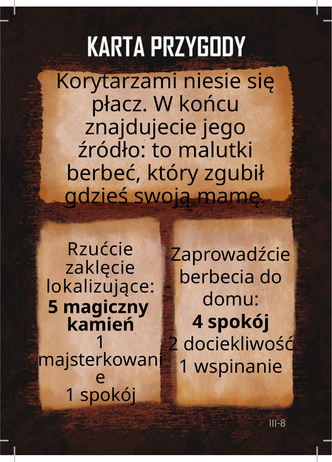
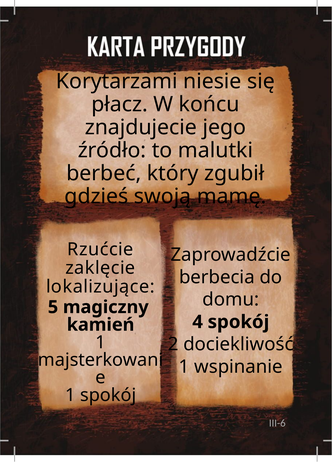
III-8: III-8 -> III-6
